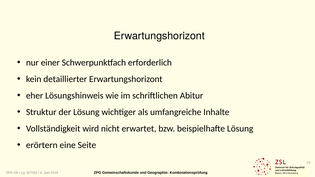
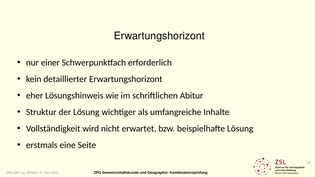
erörtern: erörtern -> erstmals
